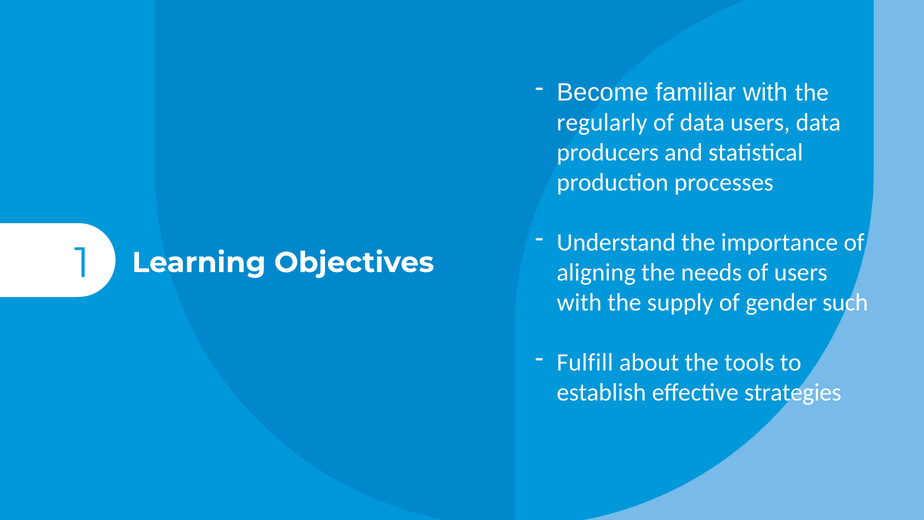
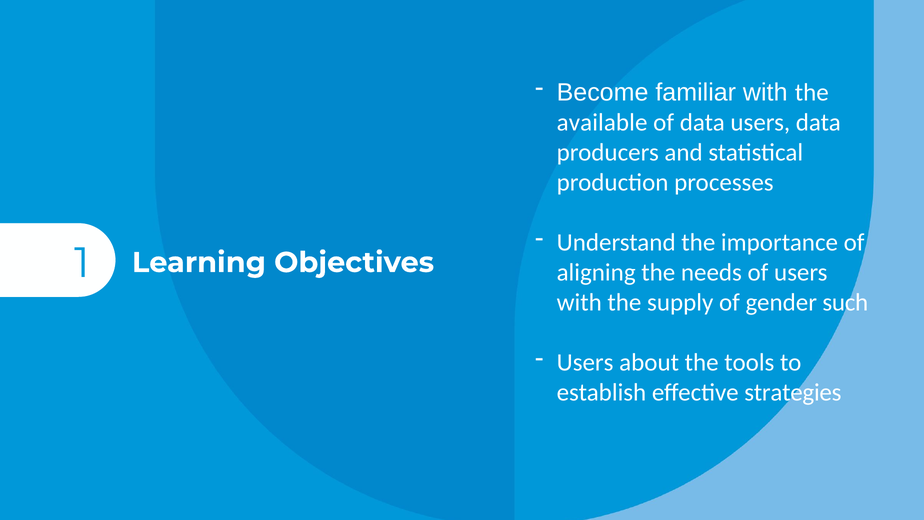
regularly: regularly -> available
Fulfill at (585, 362): Fulfill -> Users
